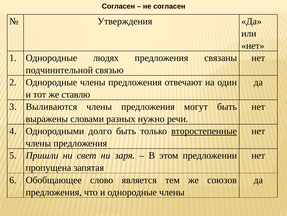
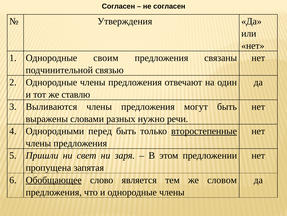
людях: людях -> своим
долго: долго -> перед
Обобщающее underline: none -> present
союзов: союзов -> словом
